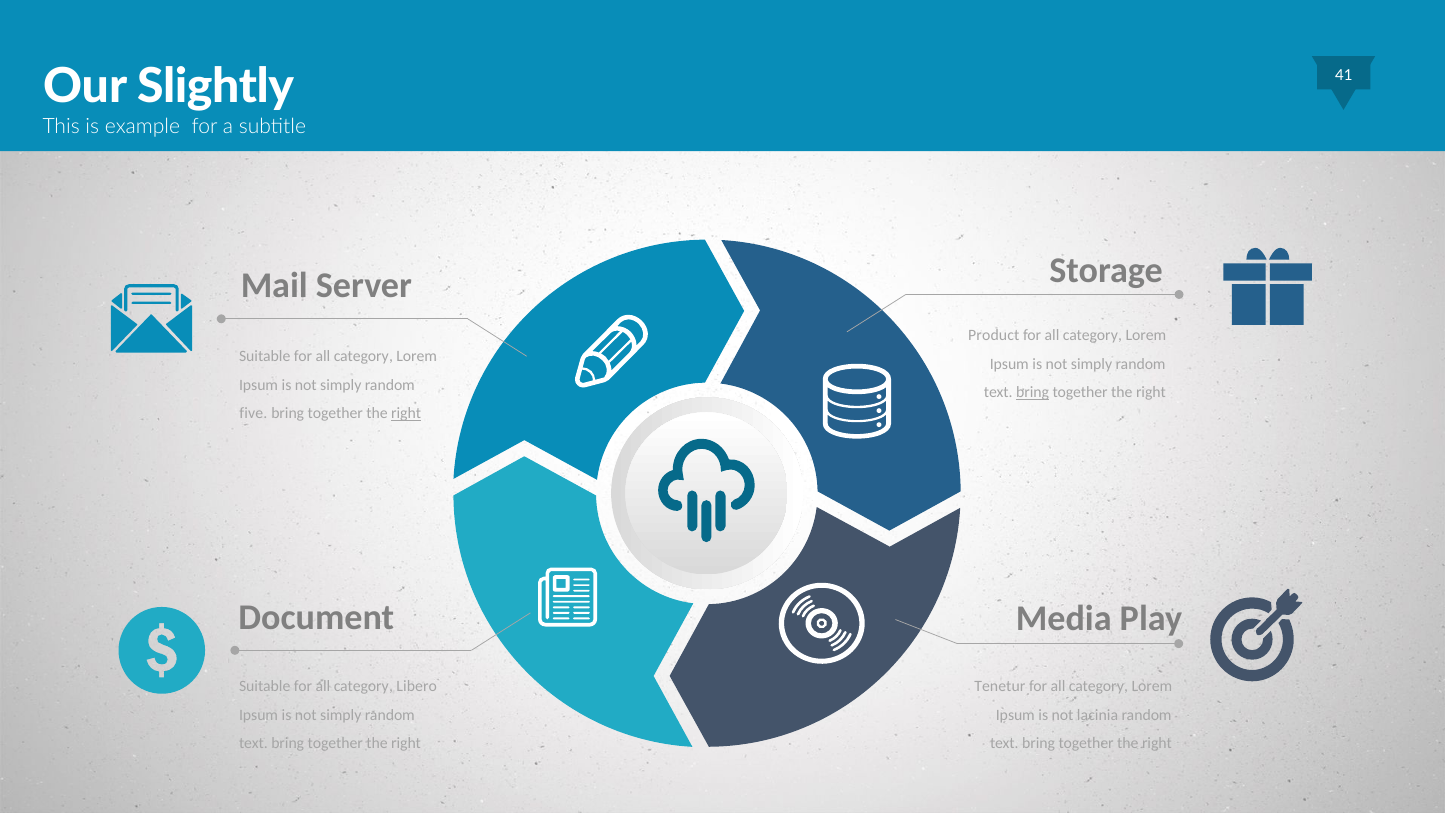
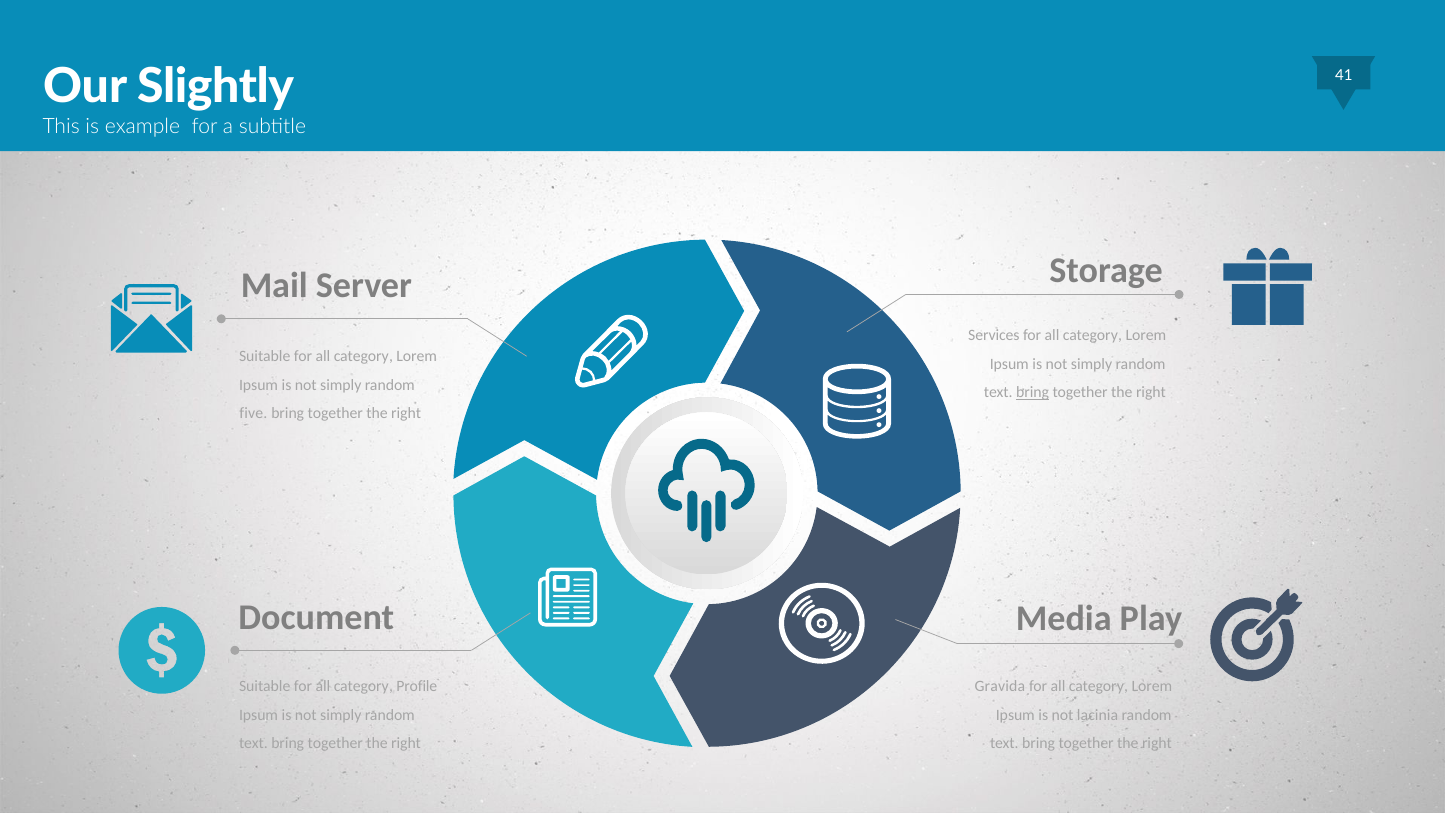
Product: Product -> Services
right at (406, 413) underline: present -> none
Libero: Libero -> Profile
Tenetur: Tenetur -> Gravida
